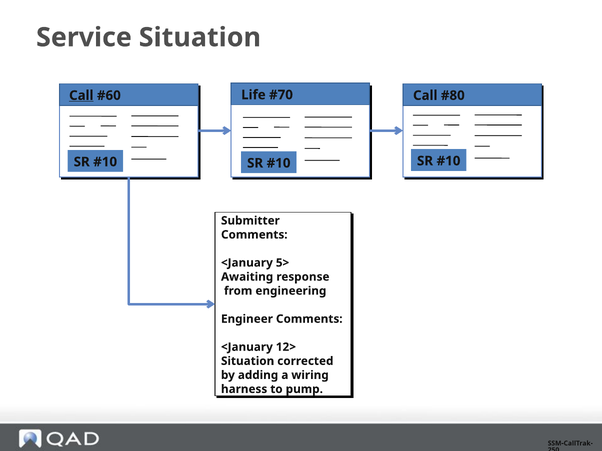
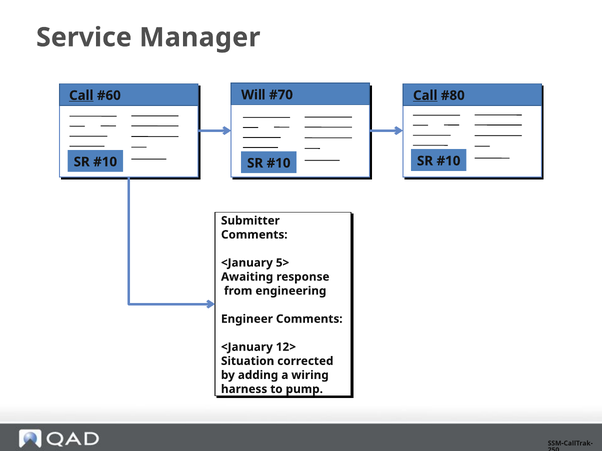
Service Situation: Situation -> Manager
Life: Life -> Will
Call at (425, 96) underline: none -> present
